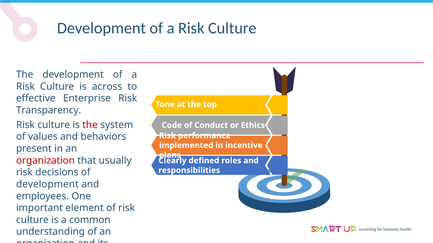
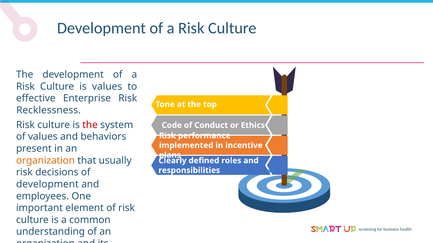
is across: across -> values
Transparency: Transparency -> Recklessness
organization at (45, 161) colour: red -> orange
